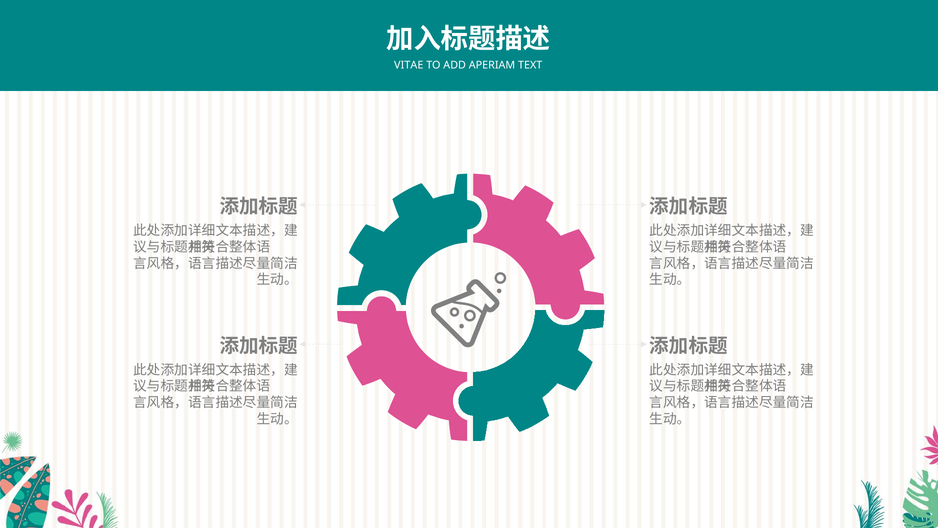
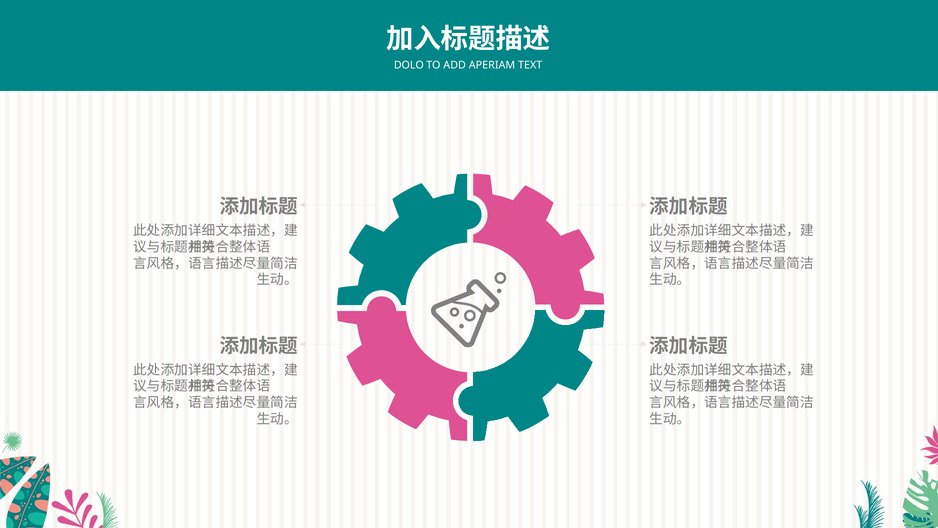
VITAE: VITAE -> DOLO
